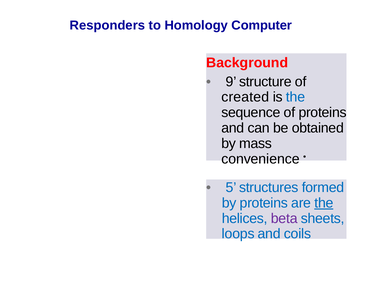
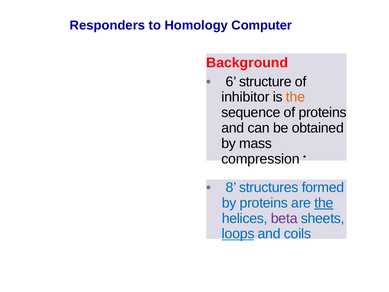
9: 9 -> 6
created: created -> inhibitor
the at (296, 97) colour: blue -> orange
convenience: convenience -> compression
5: 5 -> 8
loops underline: none -> present
